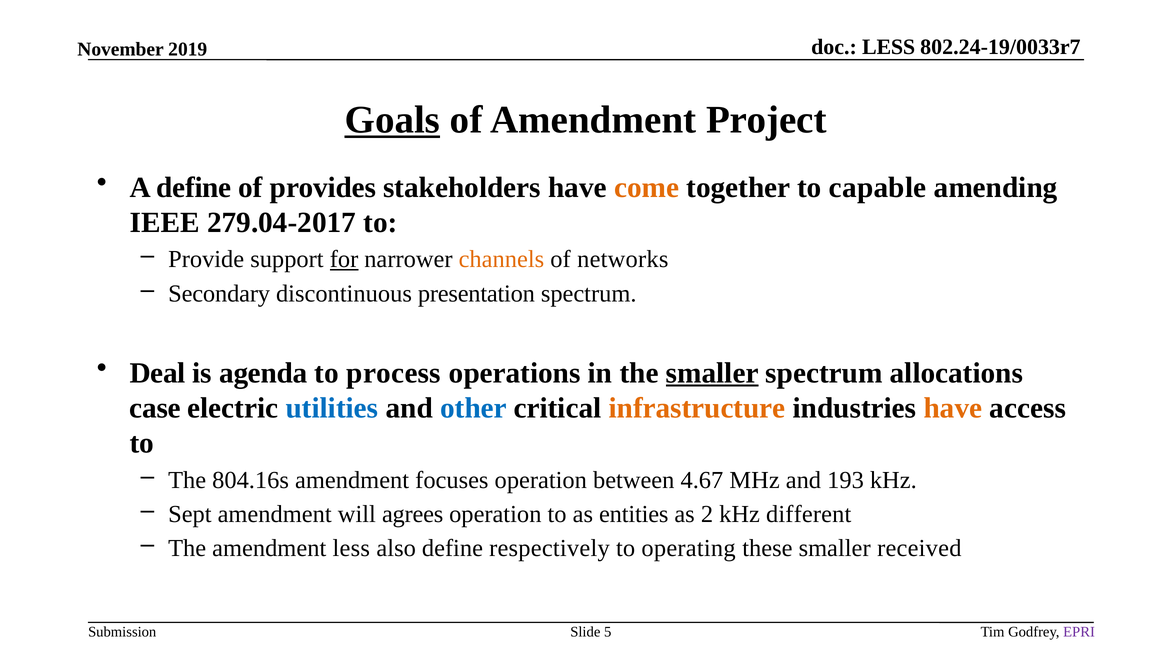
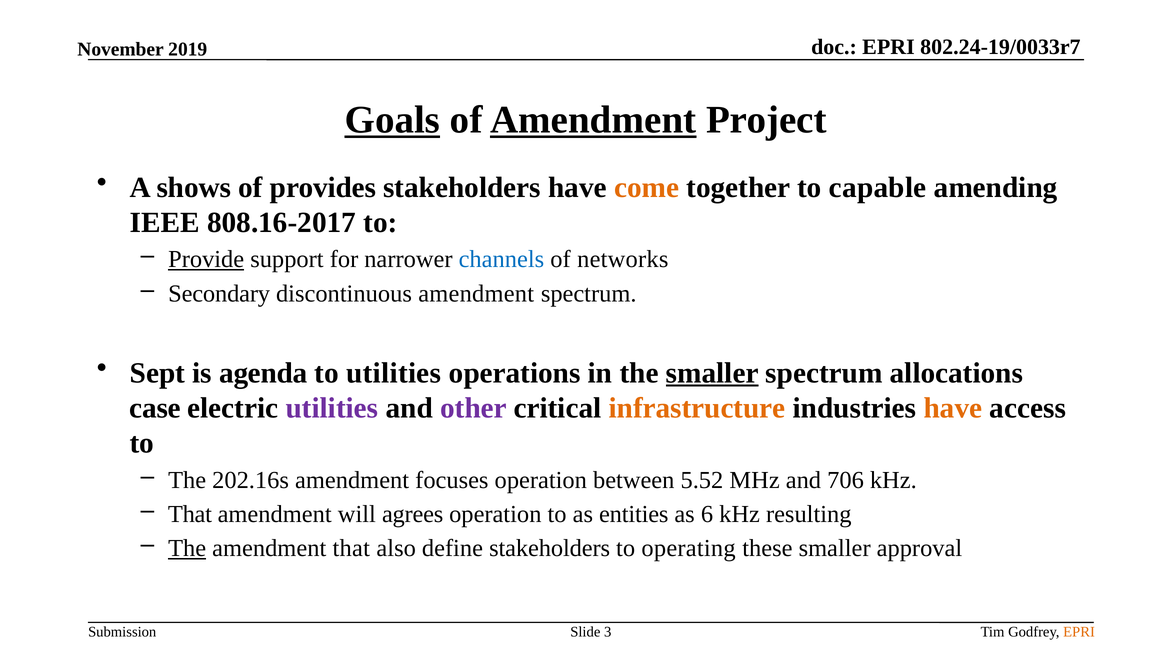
LESS at (889, 47): LESS -> EPRI
Amendment at (593, 120) underline: none -> present
A define: define -> shows
279.04-2017: 279.04-2017 -> 808.16-2017
Provide underline: none -> present
for underline: present -> none
channels colour: orange -> blue
discontinuous presentation: presentation -> amendment
Deal: Deal -> Sept
to process: process -> utilities
utilities at (332, 408) colour: blue -> purple
other colour: blue -> purple
804.16s: 804.16s -> 202.16s
4.67: 4.67 -> 5.52
193: 193 -> 706
Sept at (190, 514): Sept -> That
2: 2 -> 6
different: different -> resulting
The at (187, 549) underline: none -> present
amendment less: less -> that
define respectively: respectively -> stakeholders
received: received -> approval
5: 5 -> 3
EPRI at (1079, 632) colour: purple -> orange
